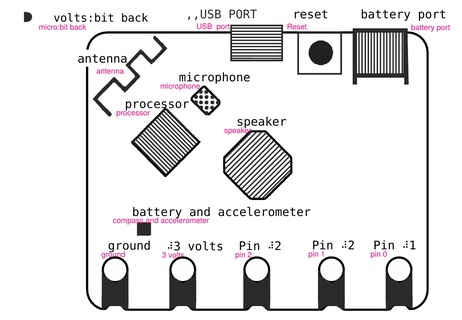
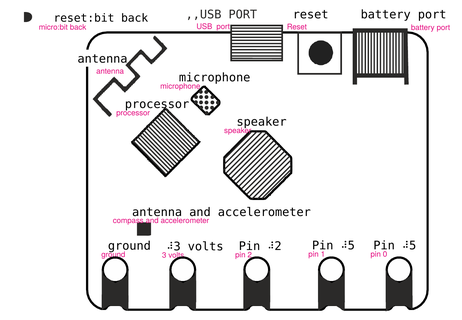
volts:bit: volts:bit -> reset:bit
battery at (157, 212): battery -> antenna
1 at (413, 245): 1 -> 5
2 at (351, 245): 2 -> 5
